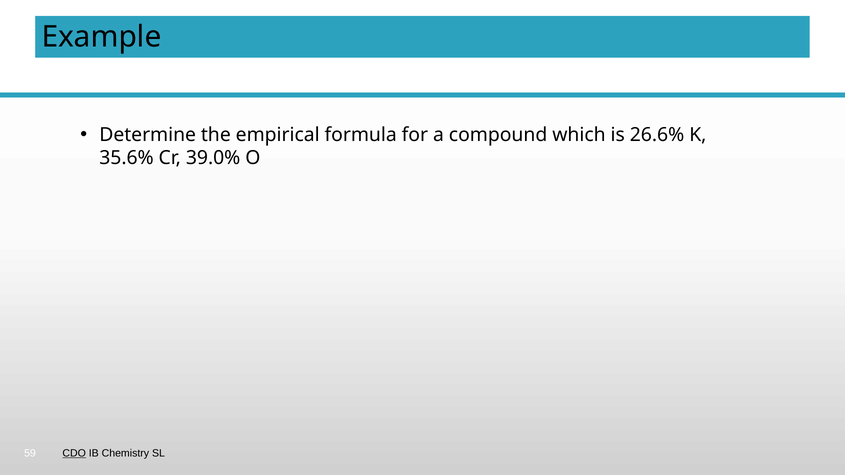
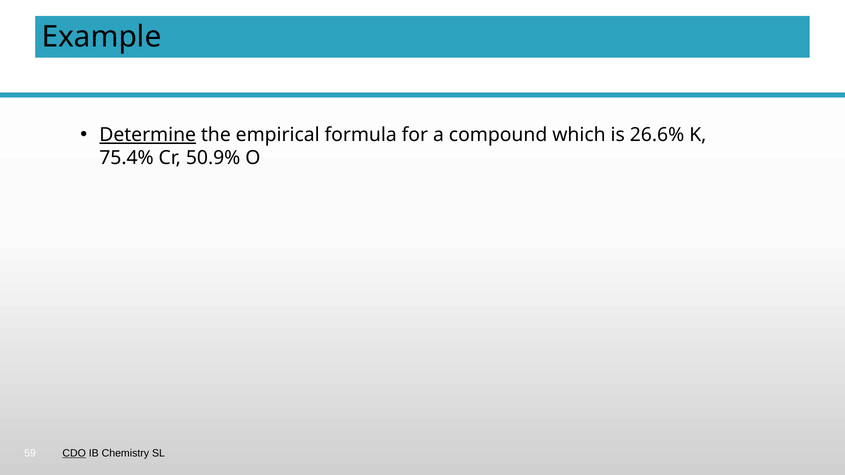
Determine underline: none -> present
35.6%: 35.6% -> 75.4%
39.0%: 39.0% -> 50.9%
